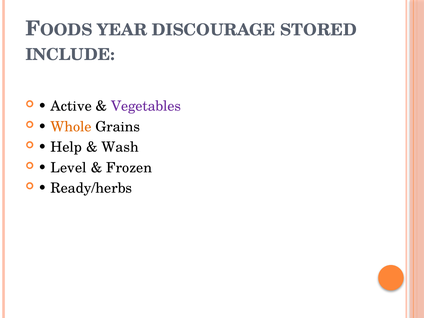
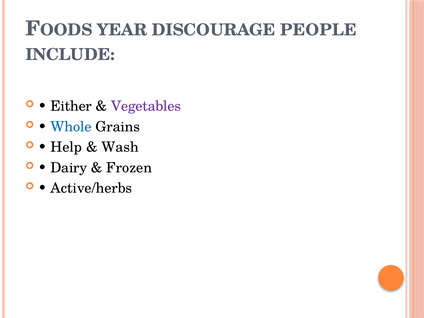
STORED: STORED -> PEOPLE
Active: Active -> Either
Whole colour: orange -> blue
Level: Level -> Dairy
Ready/herbs: Ready/herbs -> Active/herbs
